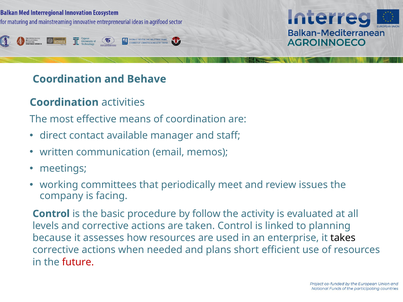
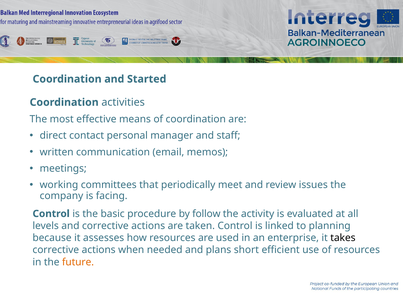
Behave: Behave -> Started
available: available -> personal
future colour: red -> orange
